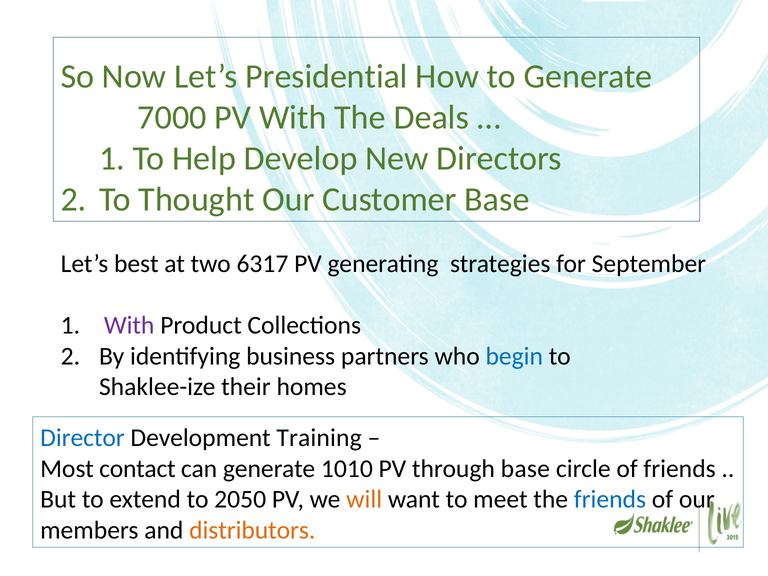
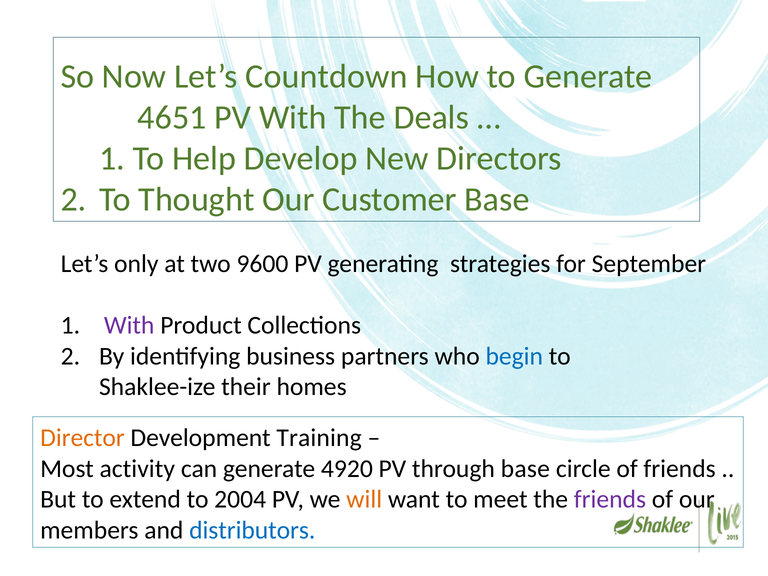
Presidential: Presidential -> Countdown
7000: 7000 -> 4651
best: best -> only
6317: 6317 -> 9600
Director colour: blue -> orange
contact: contact -> activity
1010: 1010 -> 4920
2050: 2050 -> 2004
friends at (610, 499) colour: blue -> purple
distributors colour: orange -> blue
